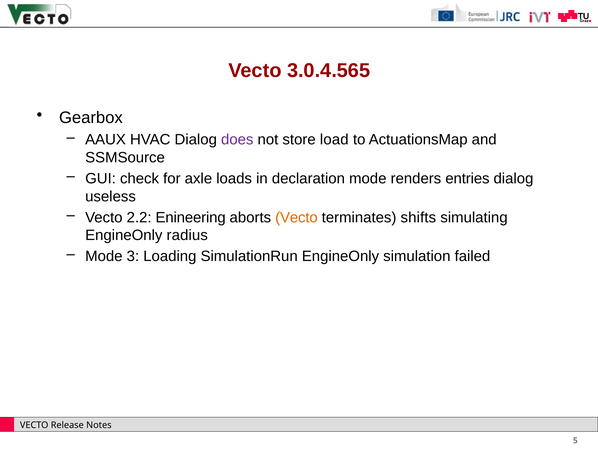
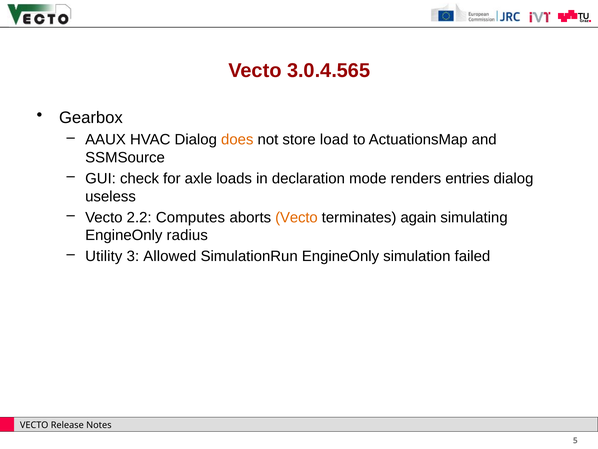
does colour: purple -> orange
Enineering: Enineering -> Computes
shifts: shifts -> again
Mode at (104, 256): Mode -> Utility
Loading: Loading -> Allowed
